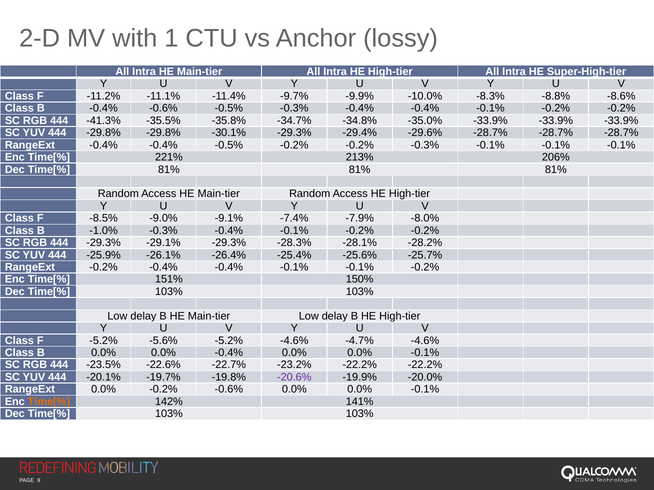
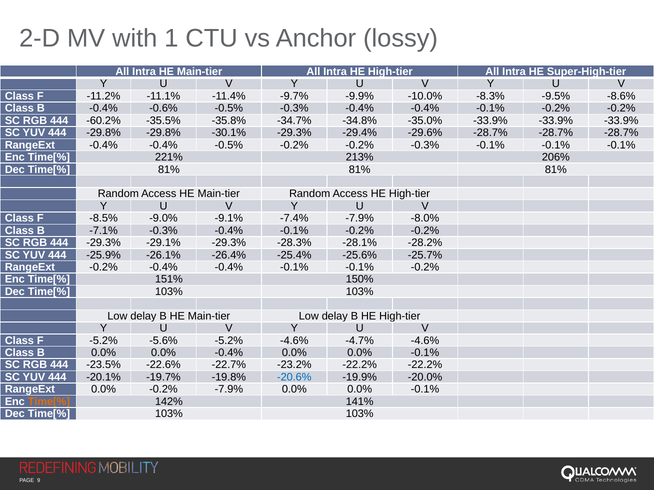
-8.8%: -8.8% -> -9.5%
-41.3%: -41.3% -> -60.2%
-1.0%: -1.0% -> -7.1%
-20.6% colour: purple -> blue
-0.2% -0.6%: -0.6% -> -7.9%
